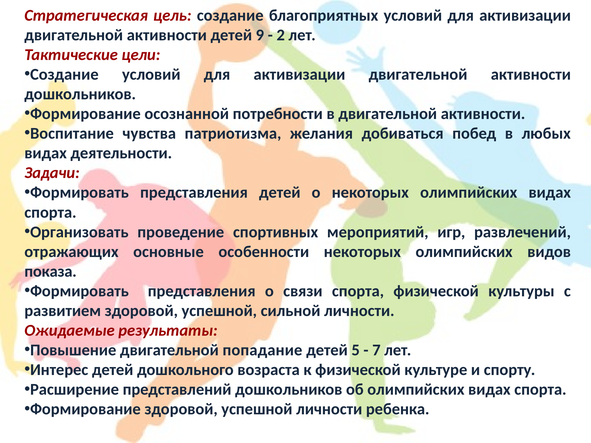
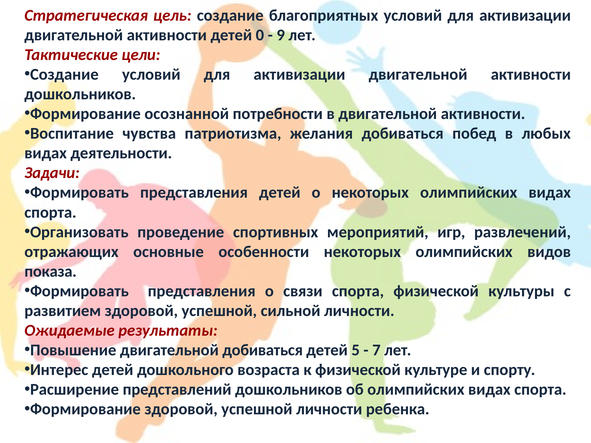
9: 9 -> 0
2: 2 -> 9
двигательной попадание: попадание -> добиваться
